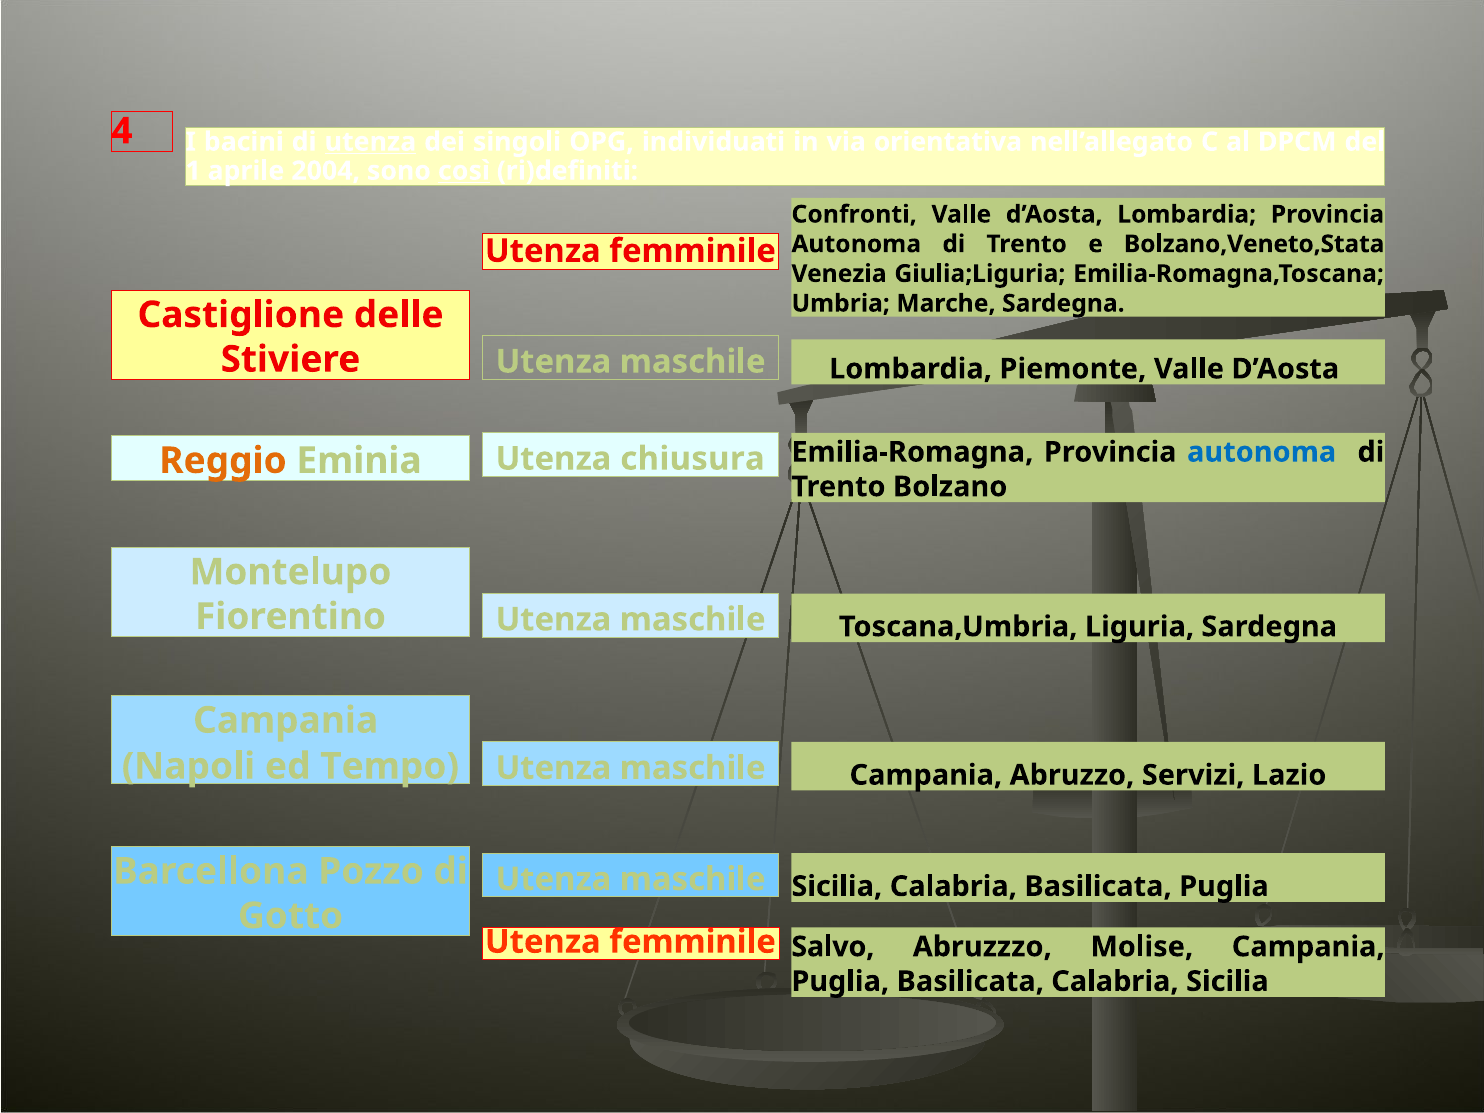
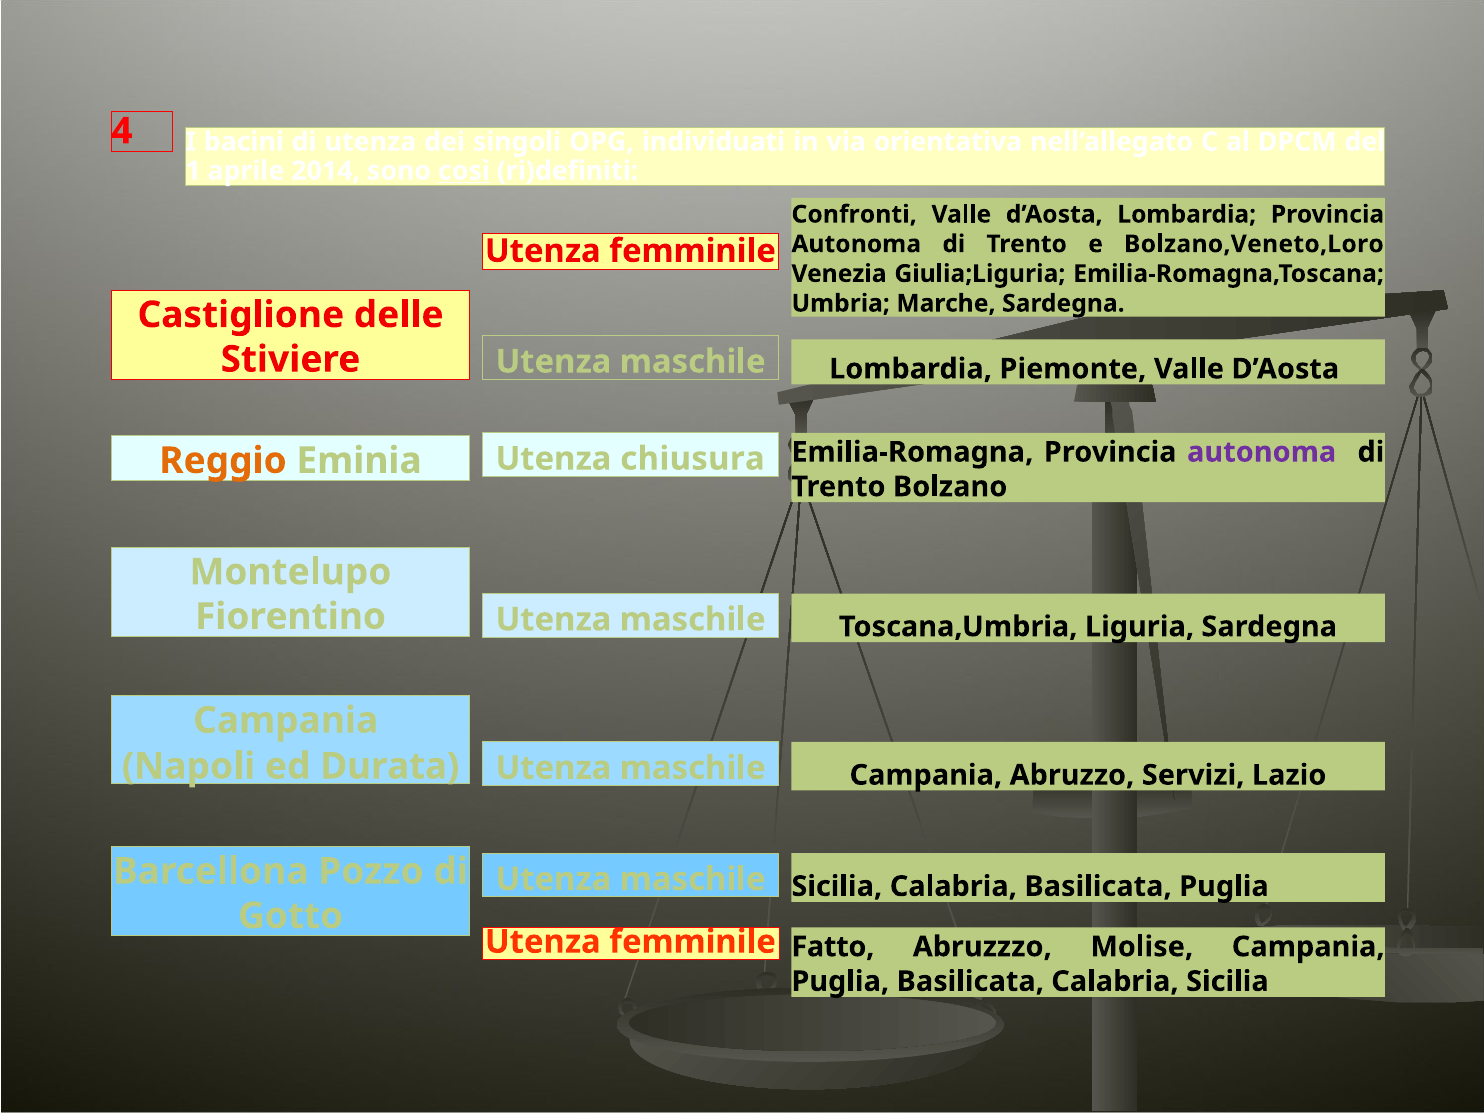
utenza at (370, 142) underline: present -> none
2004: 2004 -> 2014
Bolzano,Veneto,Stata: Bolzano,Veneto,Stata -> Bolzano,Veneto,Loro
autonoma at (1262, 452) colour: blue -> purple
Tempo: Tempo -> Durata
Salvo: Salvo -> Fatto
